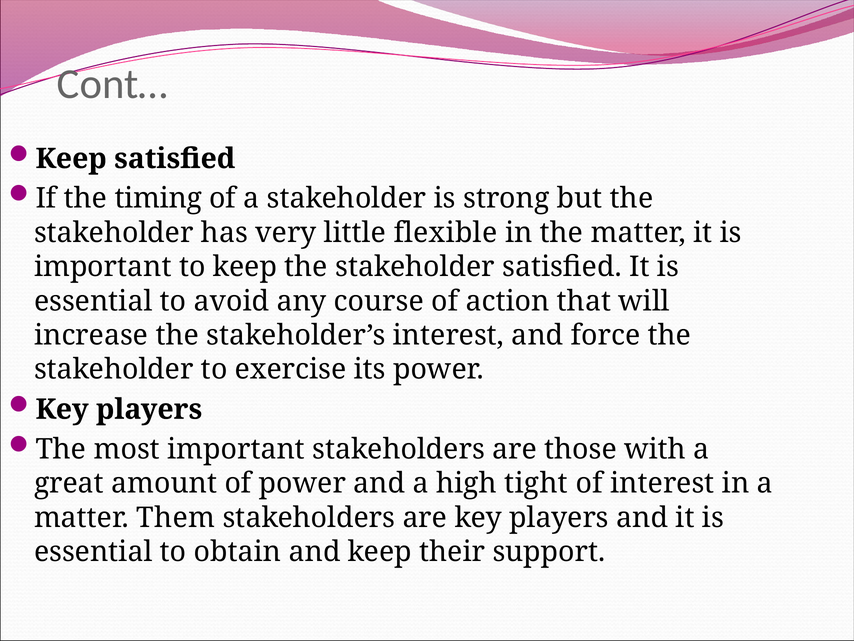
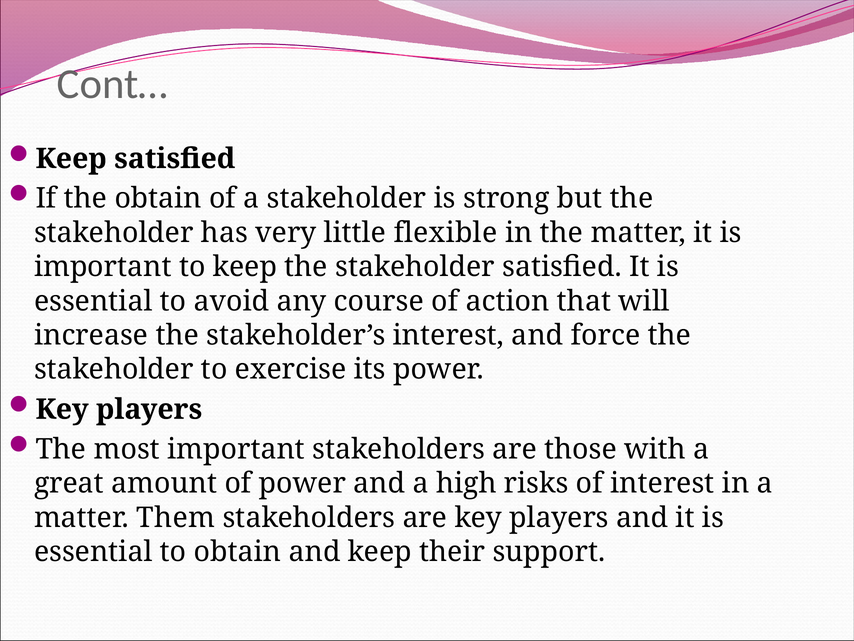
the timing: timing -> obtain
tight: tight -> risks
